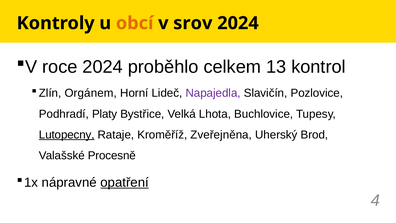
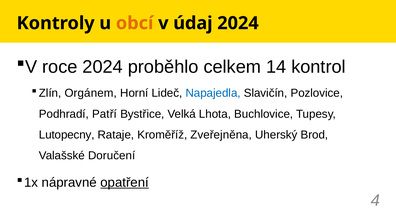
srov: srov -> údaj
13: 13 -> 14
Napajedla colour: purple -> blue
Platy: Platy -> Patří
Lutopecny underline: present -> none
Procesně: Procesně -> Doručení
